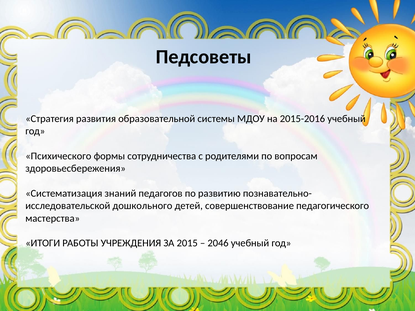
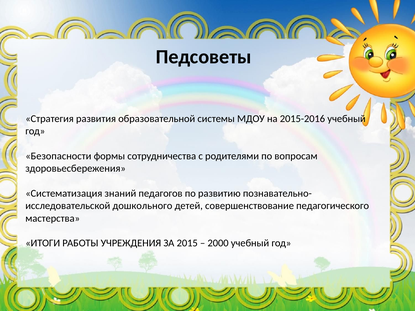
Психического: Психического -> Безопасности
2046: 2046 -> 2000
